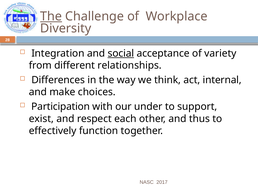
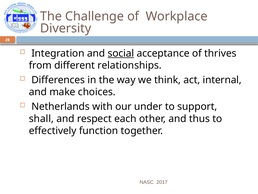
The at (51, 16) underline: present -> none
variety: variety -> thrives
Participation: Participation -> Netherlands
exist: exist -> shall
